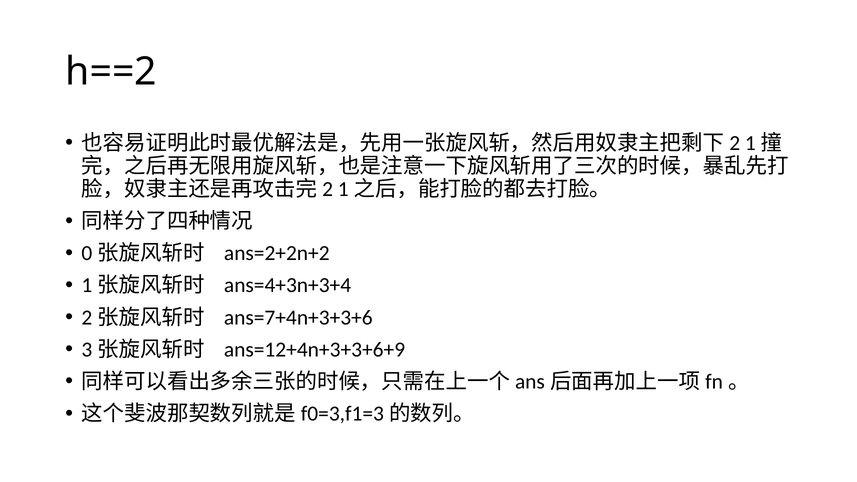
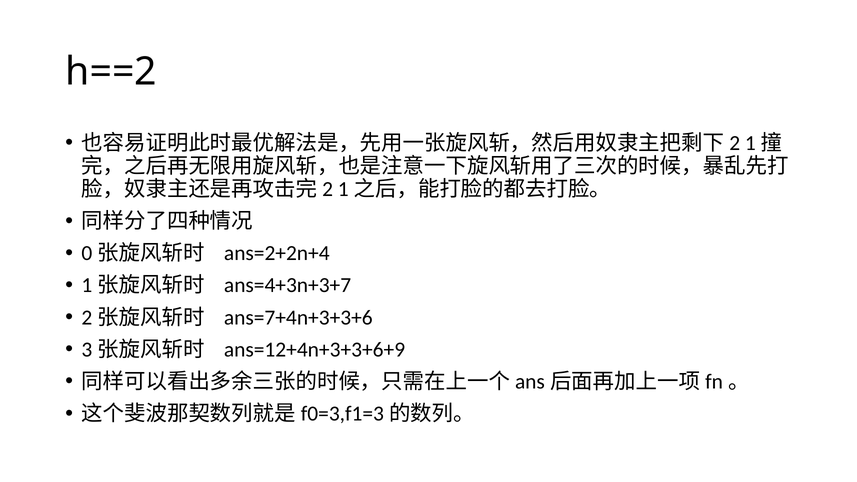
ans=2+2n+2: ans=2+2n+2 -> ans=2+2n+4
ans=4+3n+3+4: ans=4+3n+3+4 -> ans=4+3n+3+7
